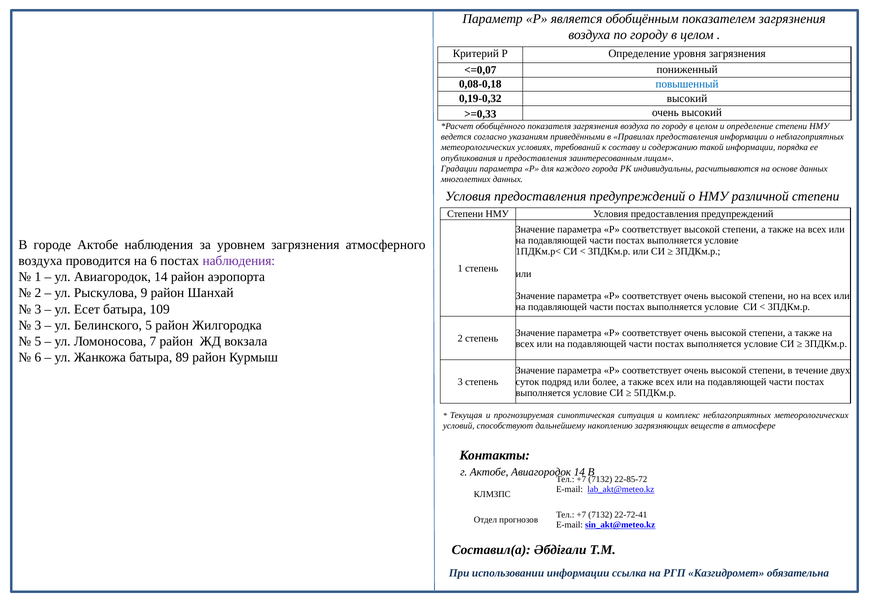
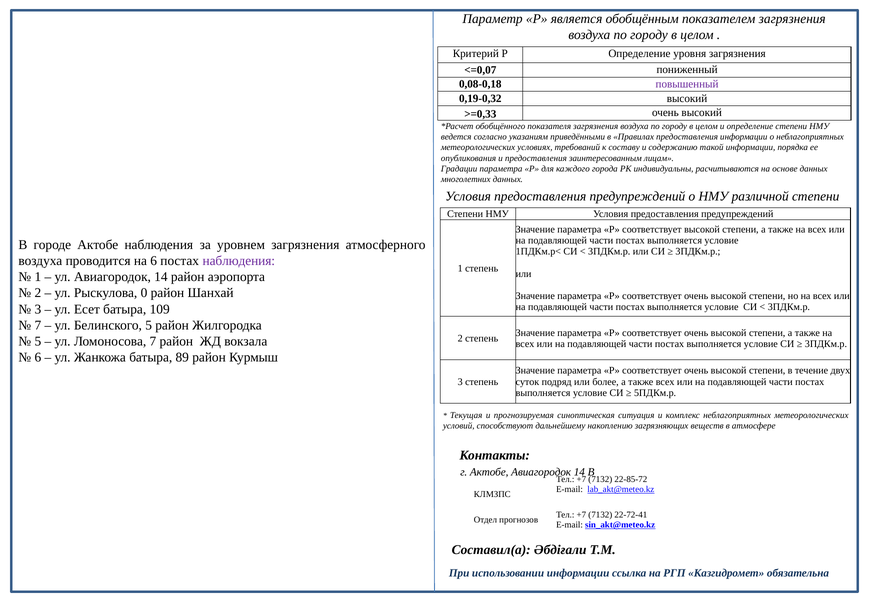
повышенный colour: blue -> purple
9: 9 -> 0
3 at (38, 325): 3 -> 7
